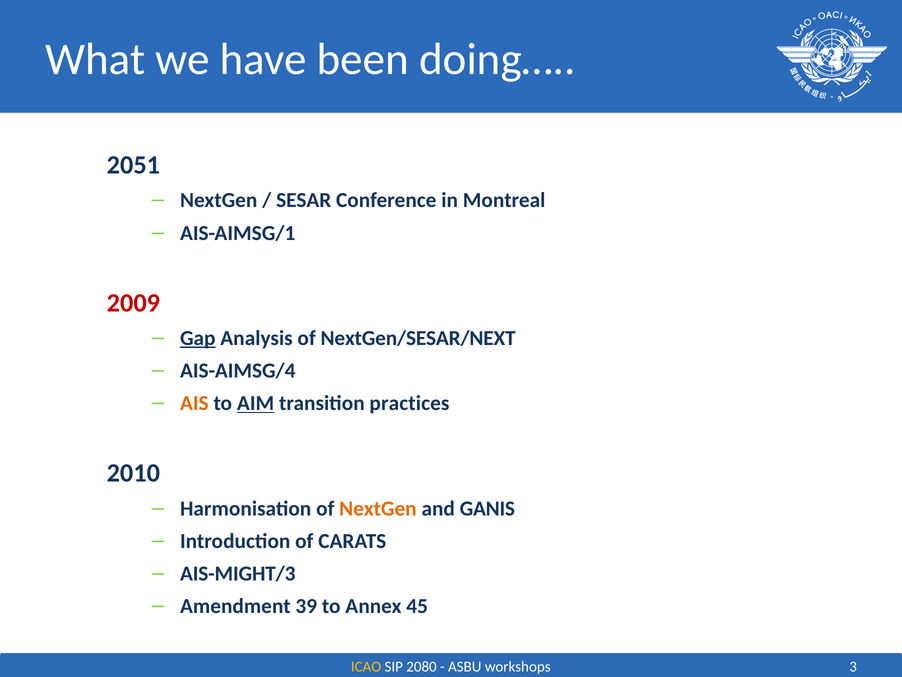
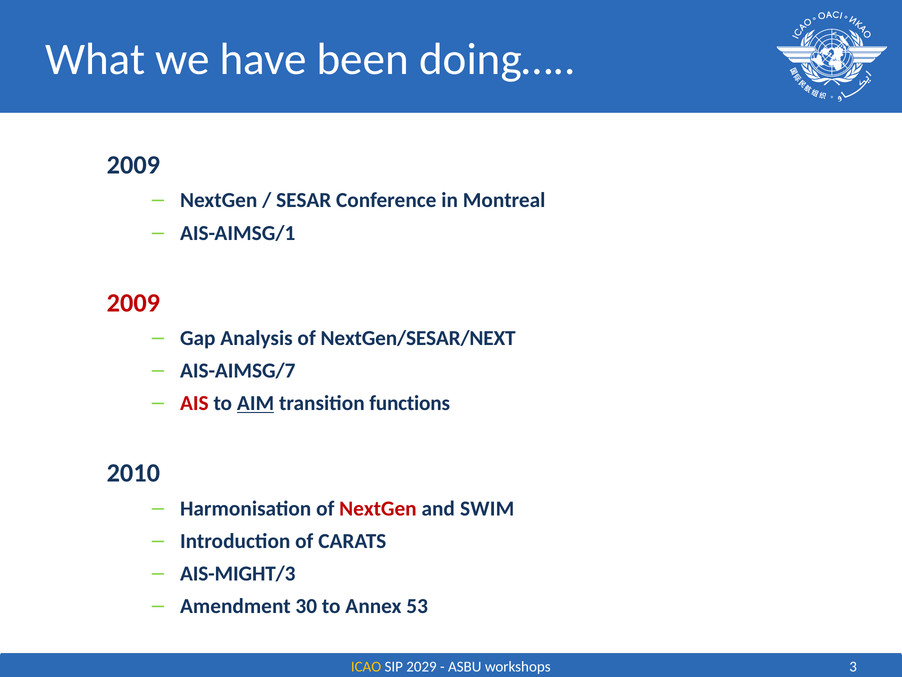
2051 at (133, 165): 2051 -> 2009
Gap underline: present -> none
AIS-AIMSG/4: AIS-AIMSG/4 -> AIS-AIMSG/7
AIS colour: orange -> red
practices: practices -> functions
NextGen at (378, 508) colour: orange -> red
GANIS: GANIS -> SWIM
39: 39 -> 30
45: 45 -> 53
2080: 2080 -> 2029
